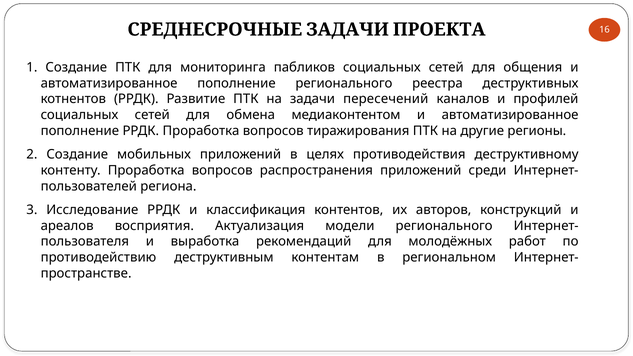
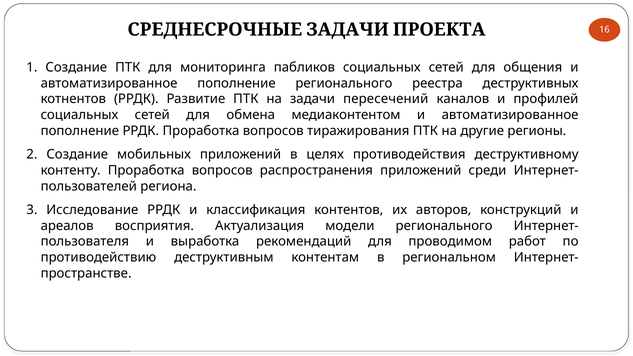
молодёжных: молодёжных -> проводимом
